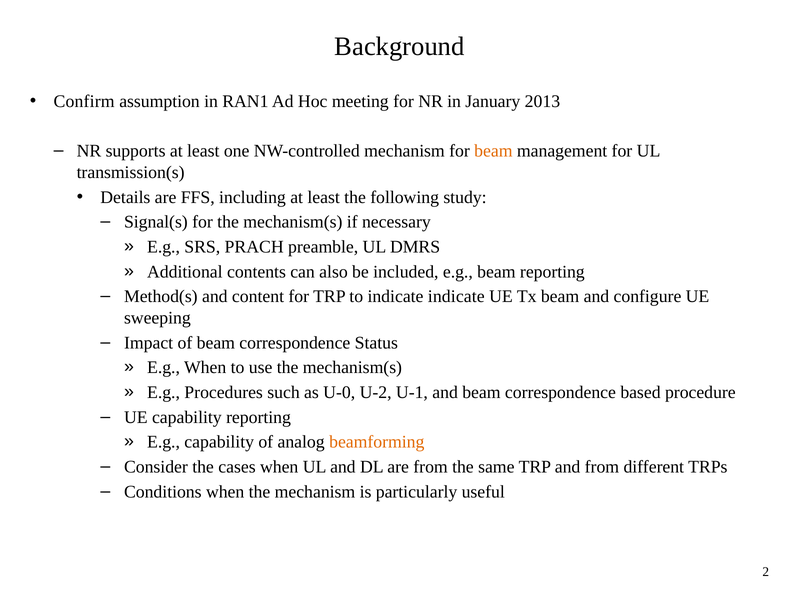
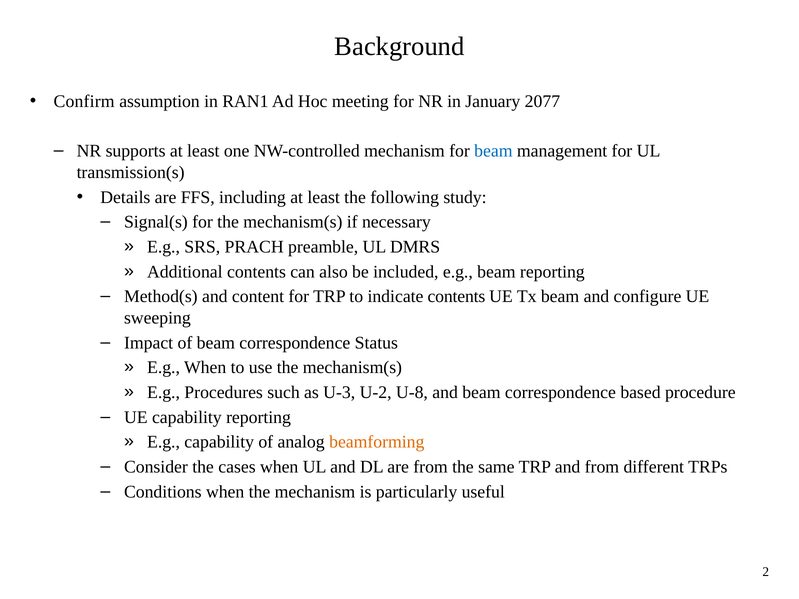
2013: 2013 -> 2077
beam at (493, 151) colour: orange -> blue
indicate indicate: indicate -> contents
U-0: U-0 -> U-3
U-1: U-1 -> U-8
